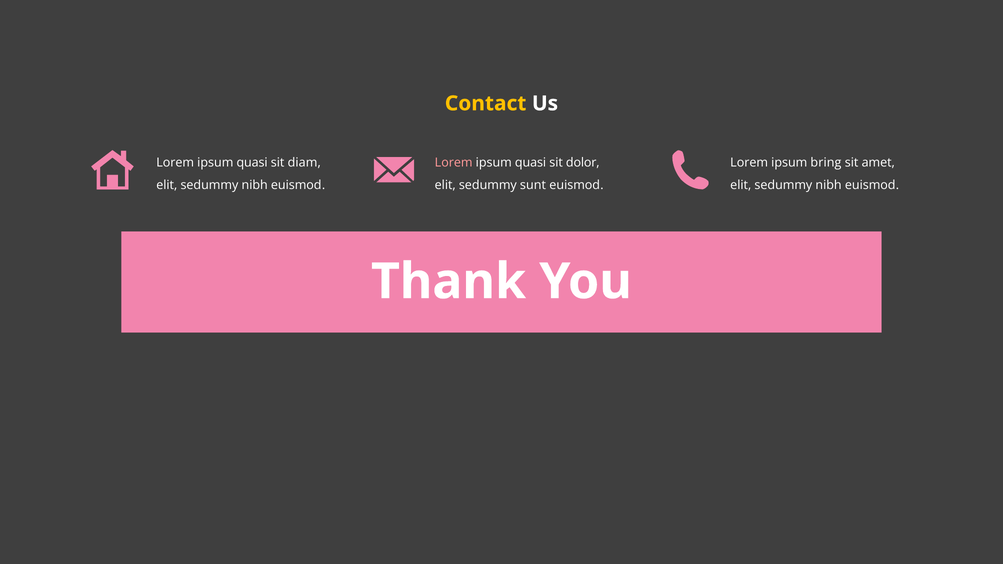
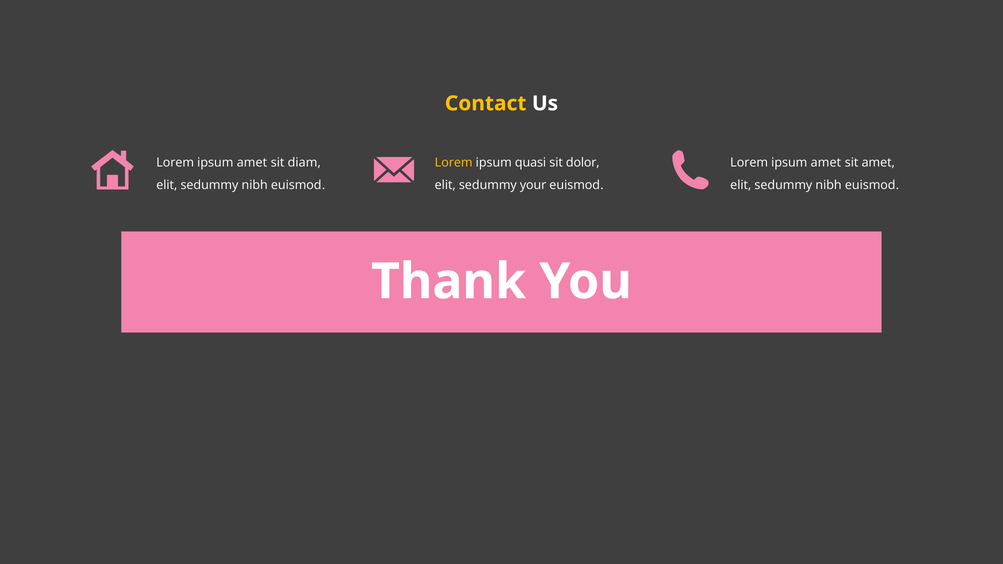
quasi at (252, 163): quasi -> amet
Lorem at (454, 163) colour: pink -> yellow
bring at (826, 163): bring -> amet
sunt: sunt -> your
